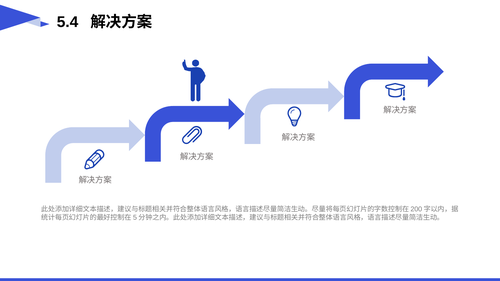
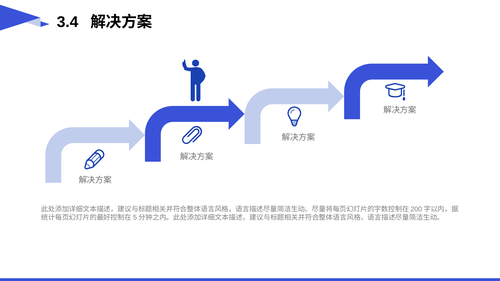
5.4: 5.4 -> 3.4
